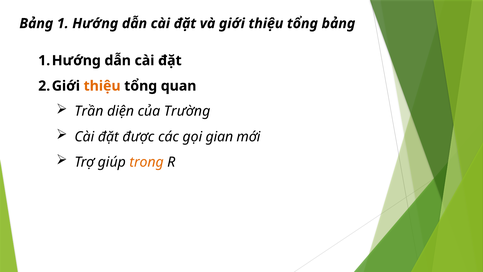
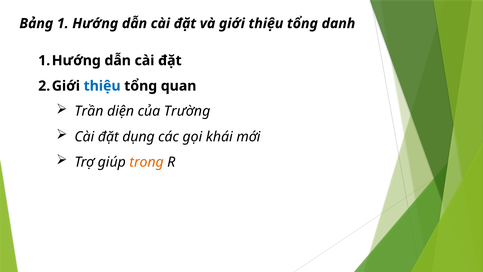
tổng bảng: bảng -> danh
thiệu at (102, 86) colour: orange -> blue
được: được -> dụng
gian: gian -> khái
